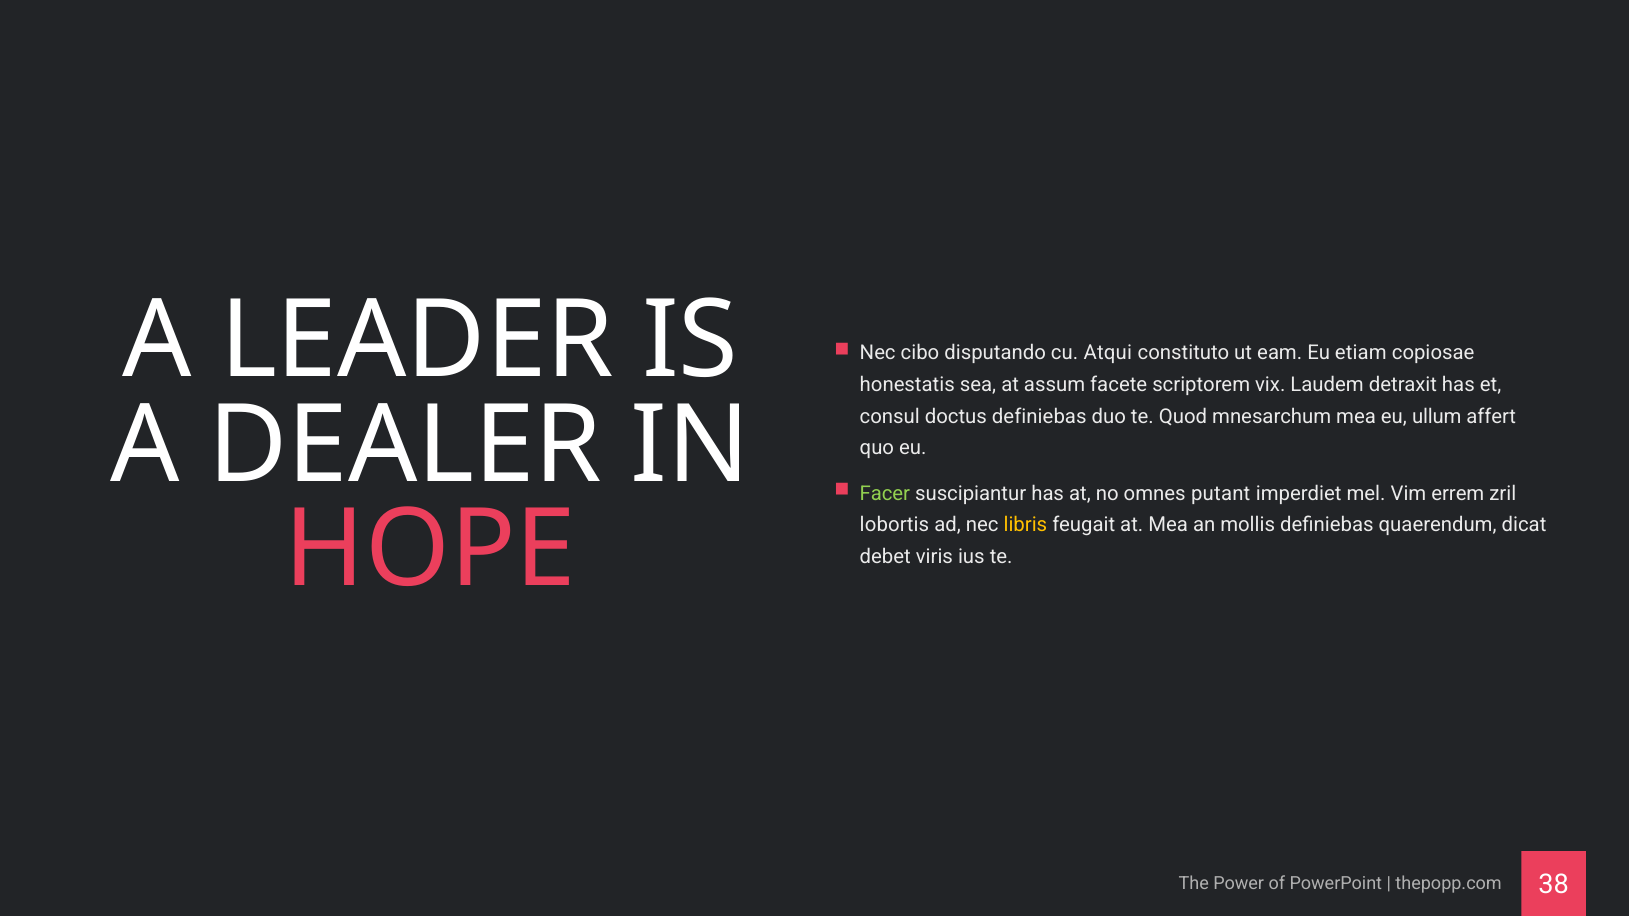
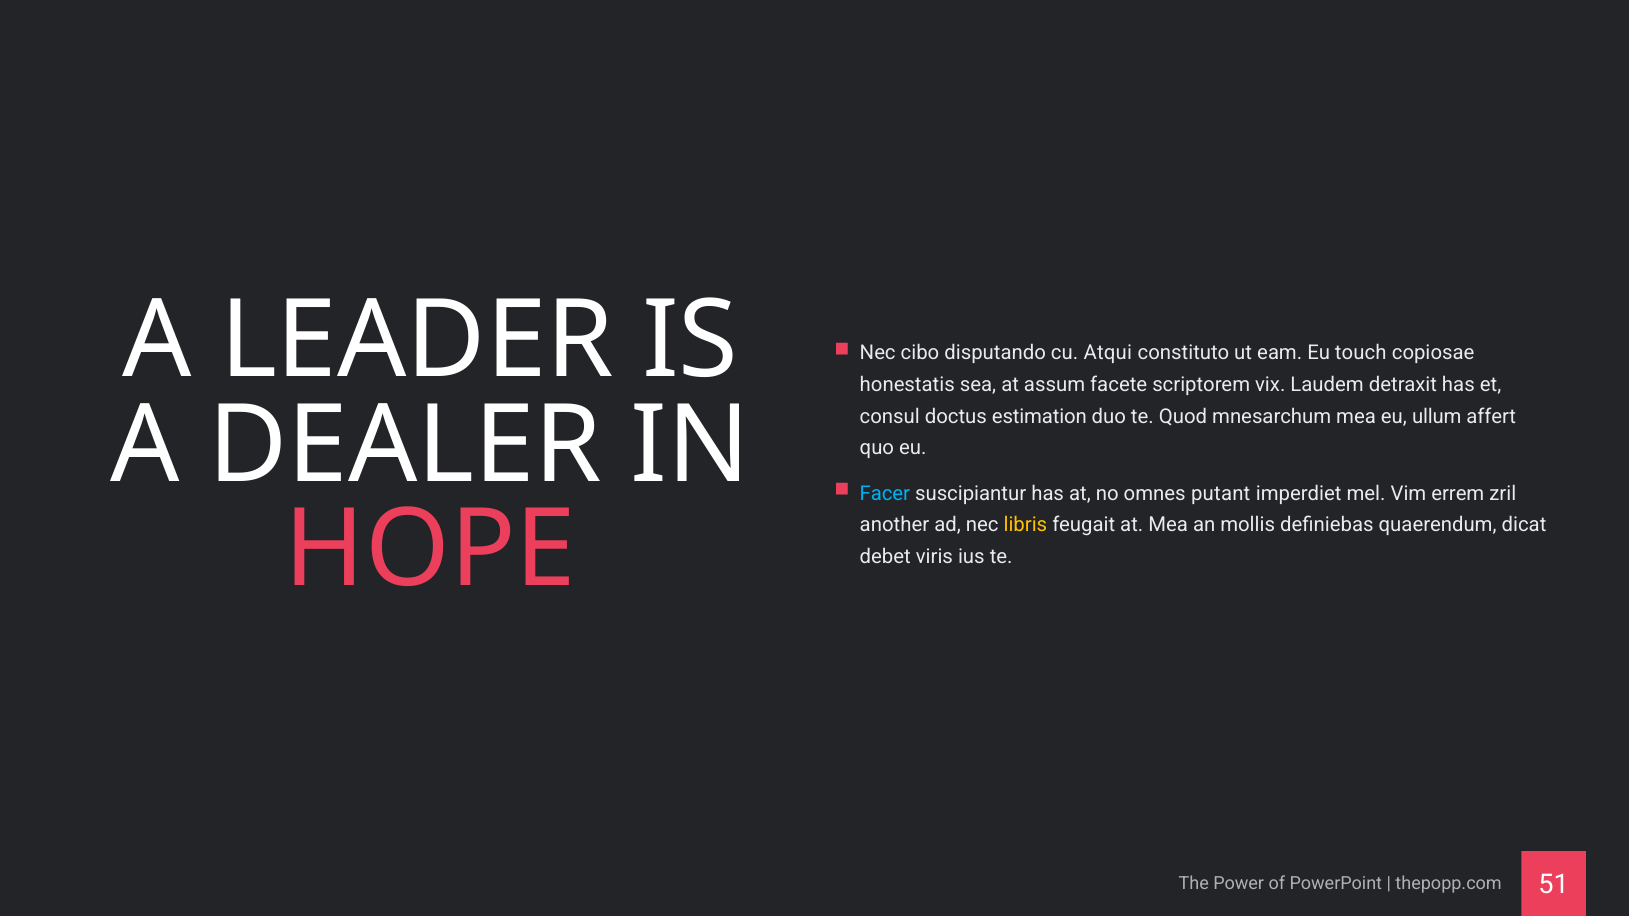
etiam: etiam -> touch
doctus definiebas: definiebas -> estimation
Facer colour: light green -> light blue
lobortis: lobortis -> another
38: 38 -> 51
